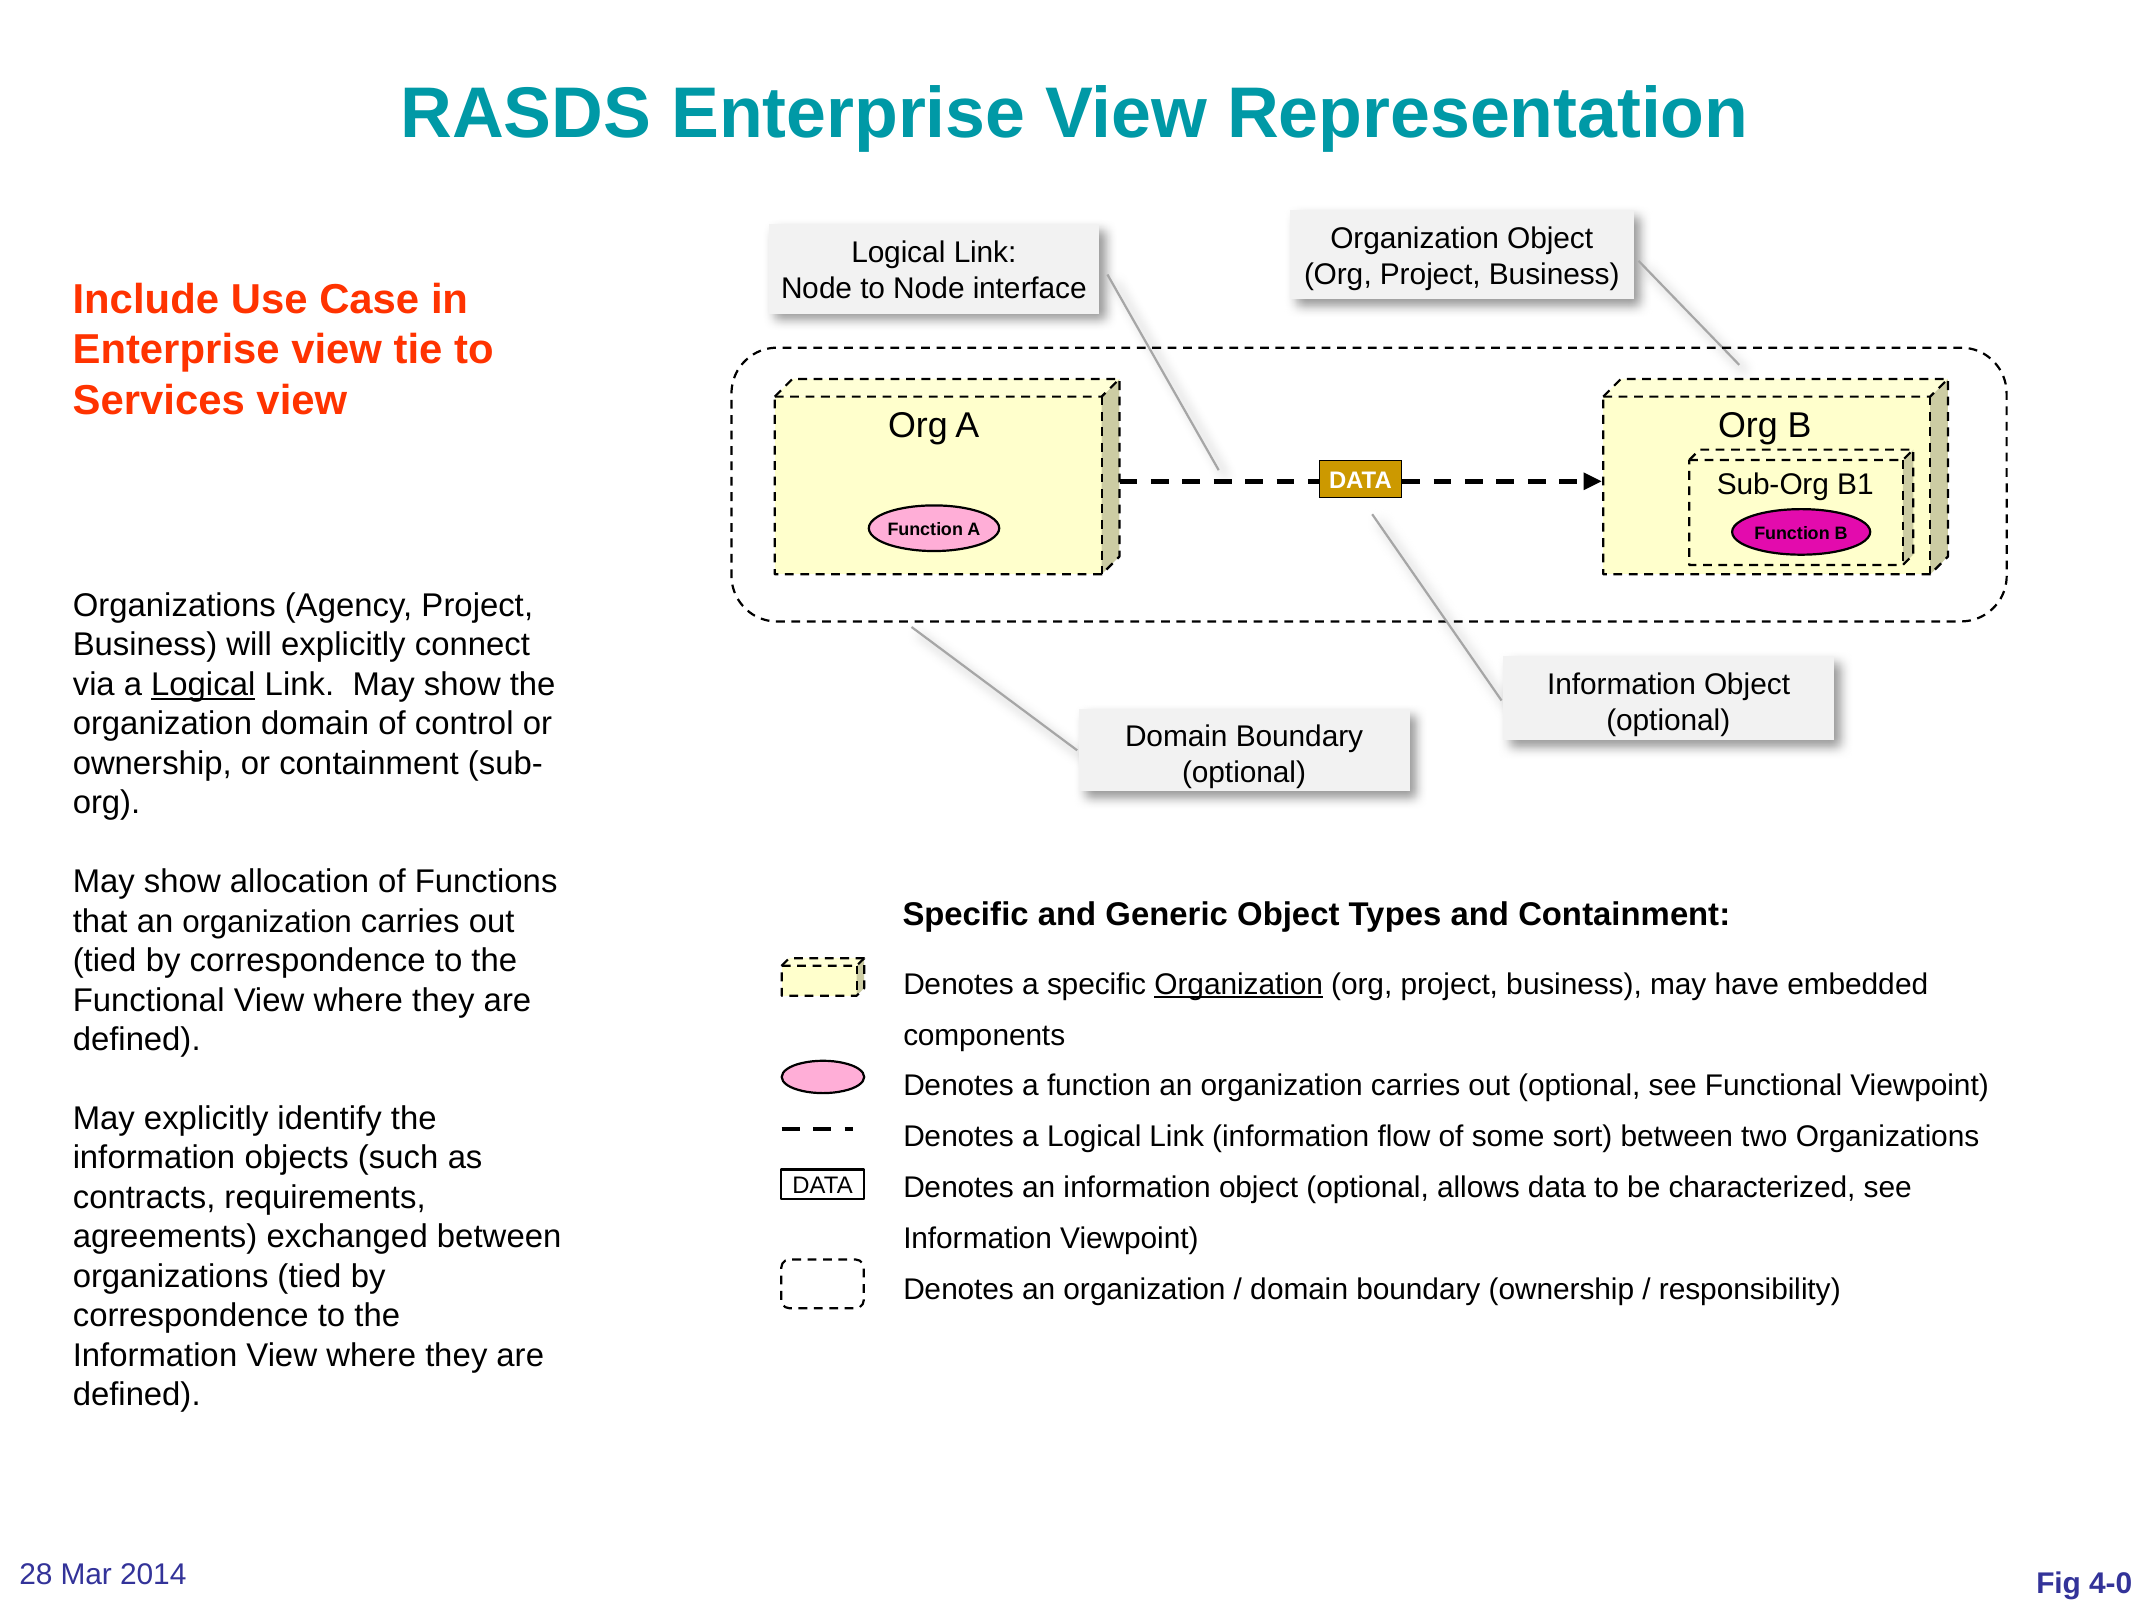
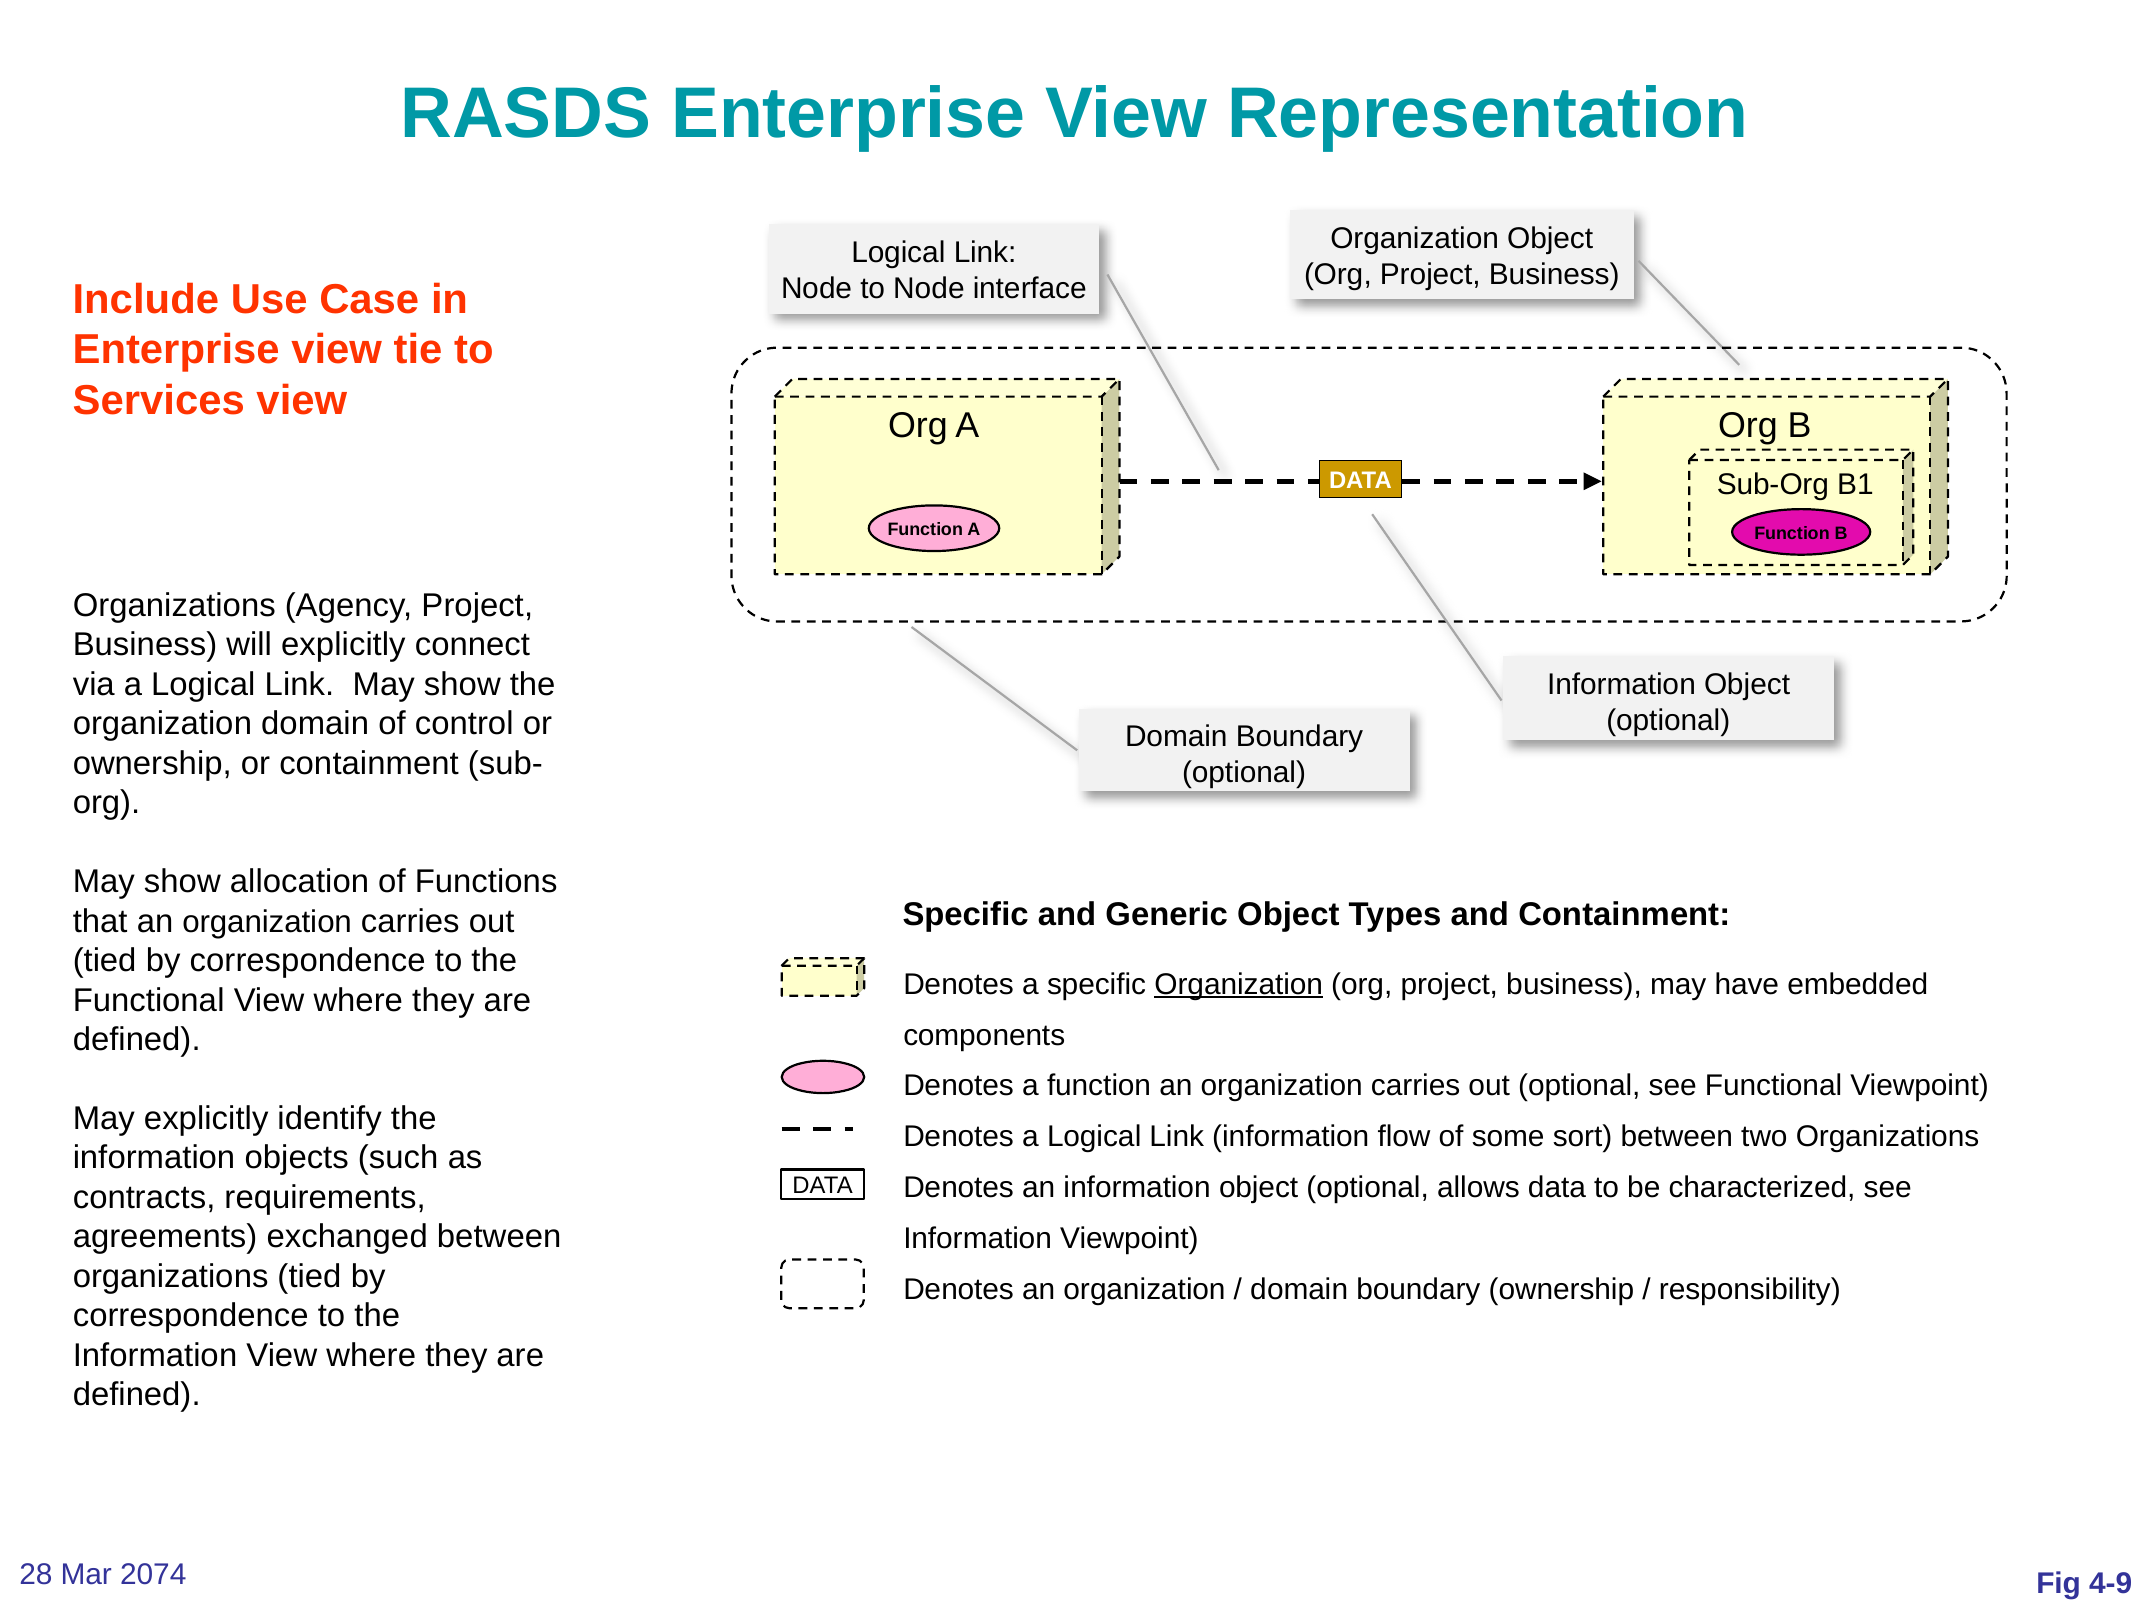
Logical at (203, 684) underline: present -> none
2014: 2014 -> 2074
4-0: 4-0 -> 4-9
